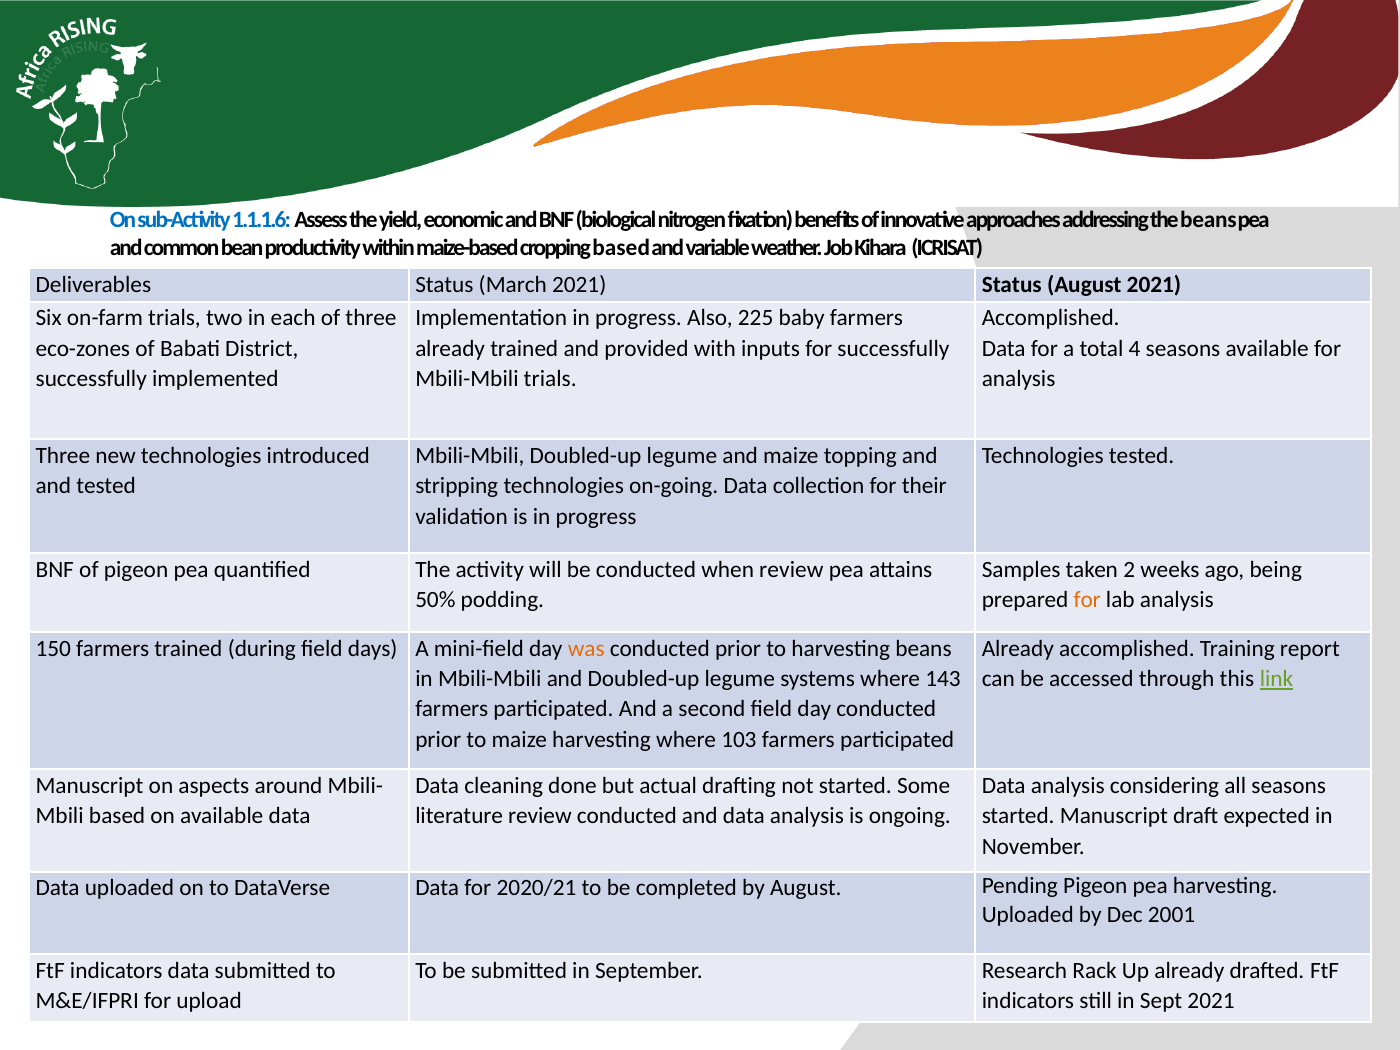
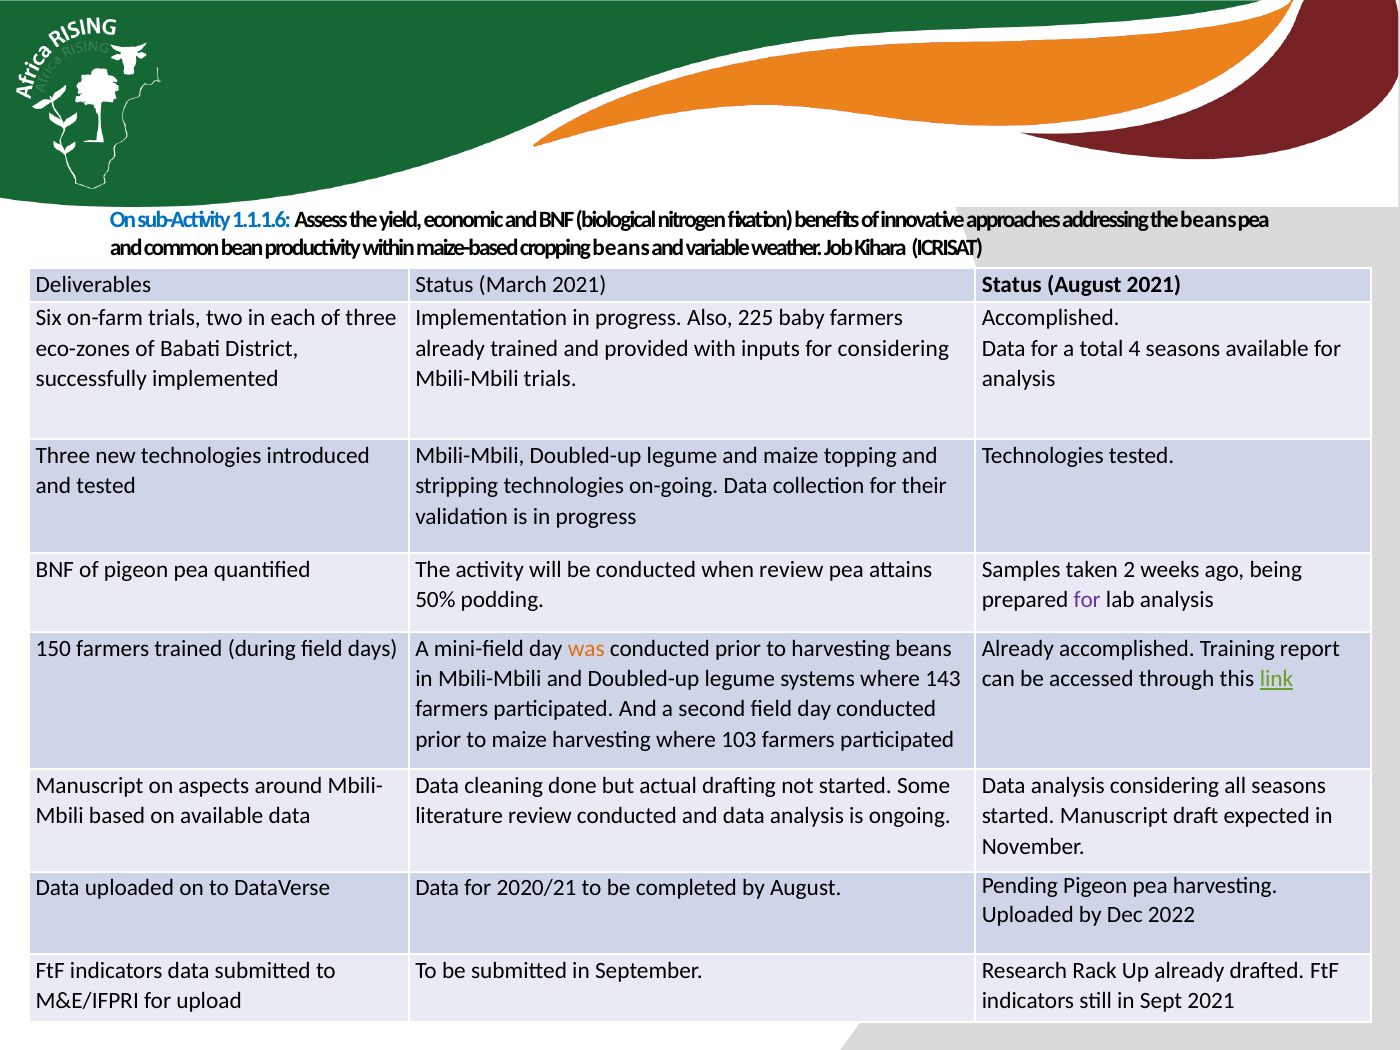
cropping based: based -> beans
for successfully: successfully -> considering
for at (1087, 600) colour: orange -> purple
2001: 2001 -> 2022
